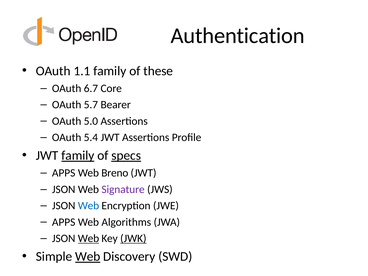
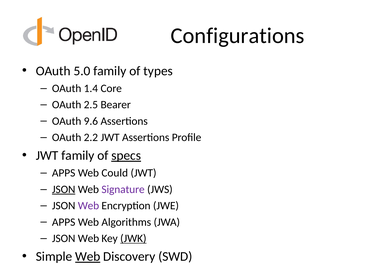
Authentication: Authentication -> Configurations
1.1: 1.1 -> 5.0
these: these -> types
6.7: 6.7 -> 1.4
5.7: 5.7 -> 2.5
5.0: 5.0 -> 9.6
5.4: 5.4 -> 2.2
family at (78, 156) underline: present -> none
Breno: Breno -> Could
JSON at (64, 189) underline: none -> present
Web at (88, 206) colour: blue -> purple
Web at (88, 238) underline: present -> none
